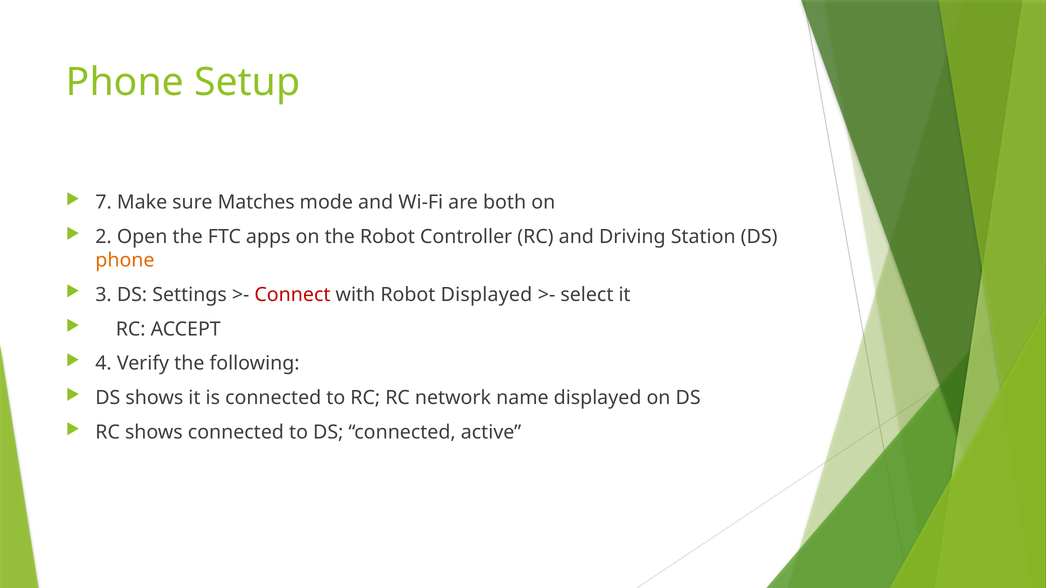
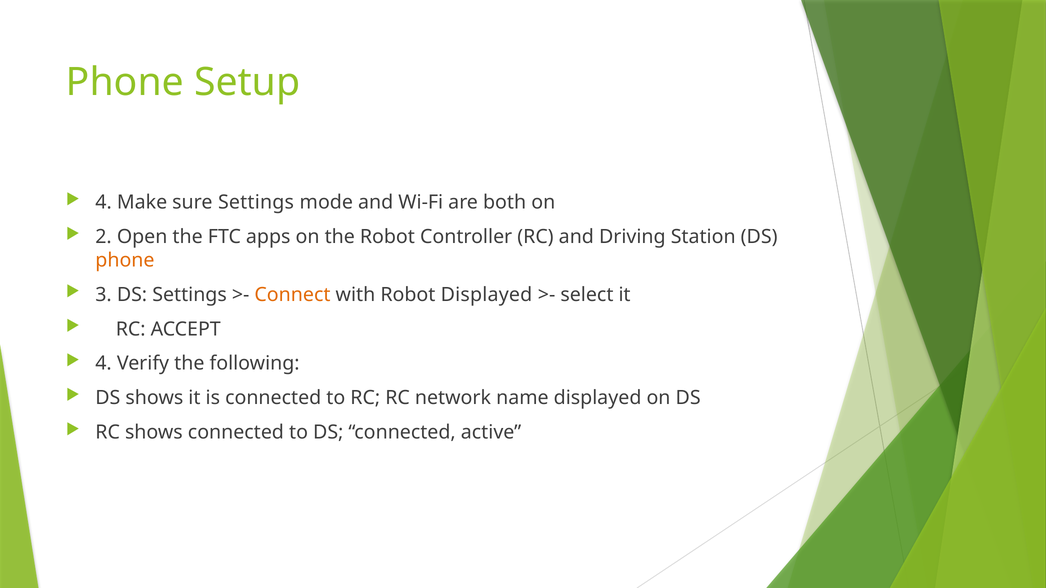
7 at (104, 202): 7 -> 4
sure Matches: Matches -> Settings
Connect colour: red -> orange
